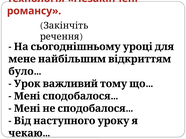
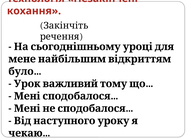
романсу: романсу -> кохання
